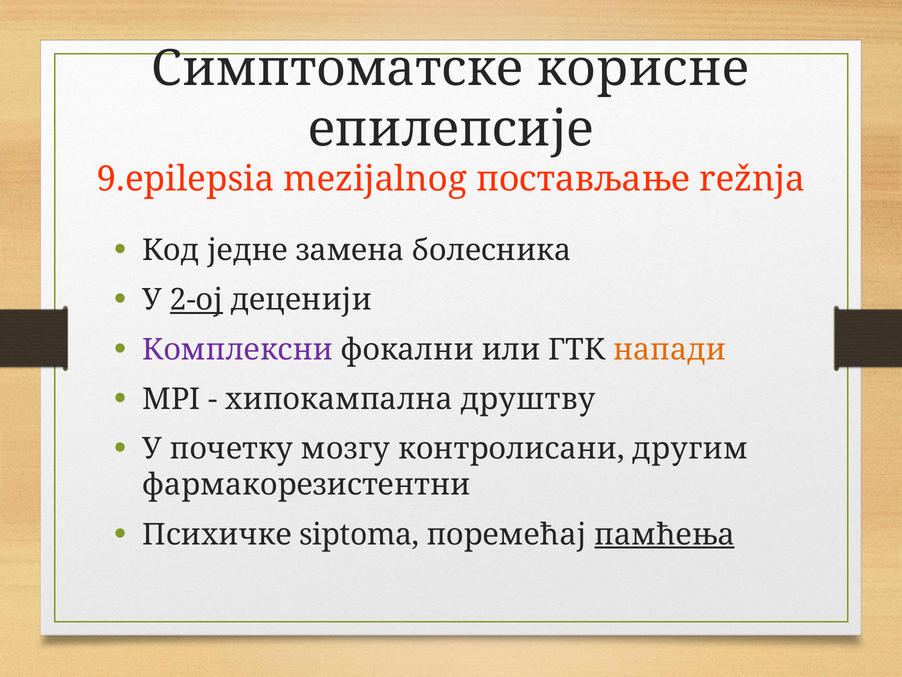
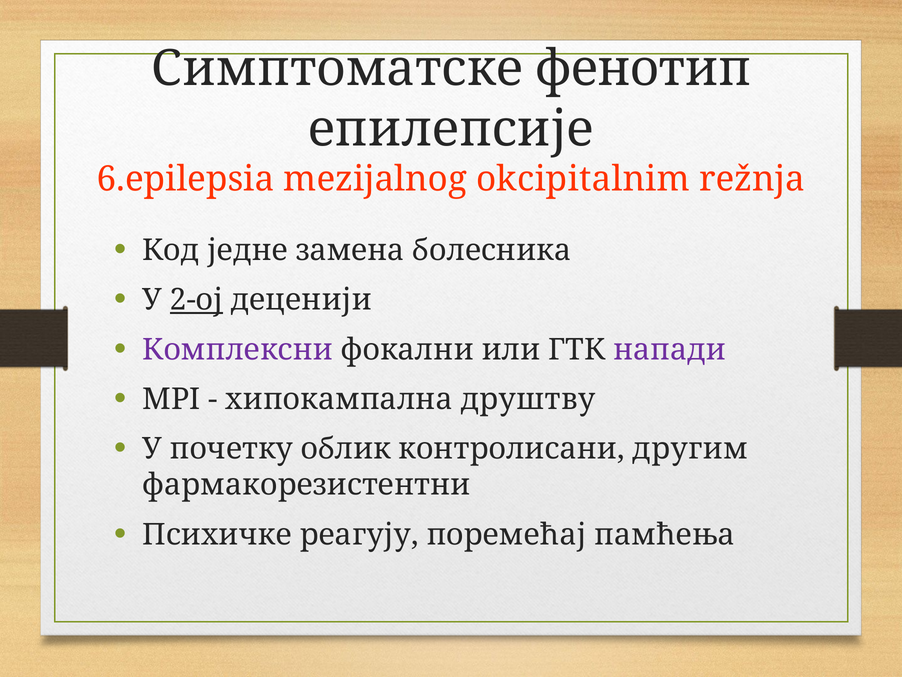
корисне: корисне -> фенотип
9.epilepsia: 9.epilepsia -> 6.epilepsia
постављање: постављање -> okcipitalnim
напади colour: orange -> purple
мозгу: мозгу -> облик
siptoma: siptoma -> реагују
памћења underline: present -> none
